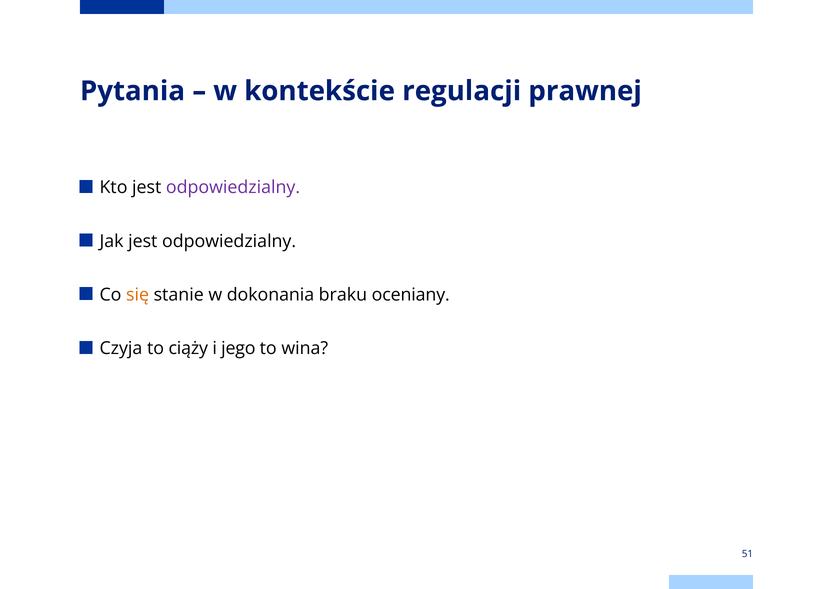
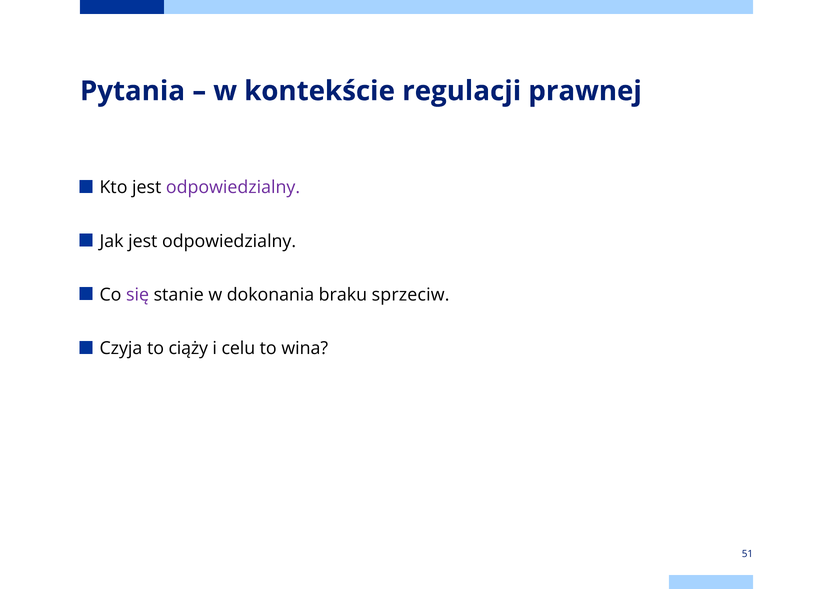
się colour: orange -> purple
oceniany: oceniany -> sprzeciw
jego: jego -> celu
